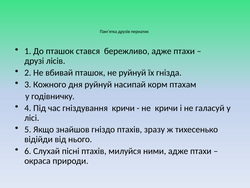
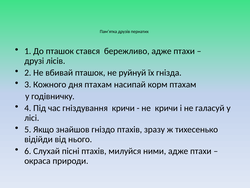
дня руйнуй: руйнуй -> птахам
